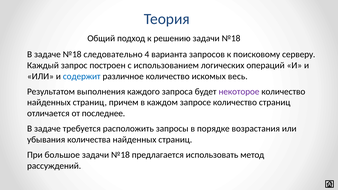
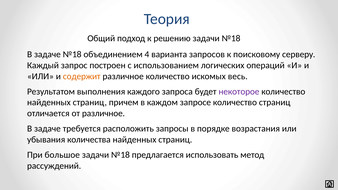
следовательно: следовательно -> объединением
содержит colour: blue -> orange
от последнее: последнее -> различное
